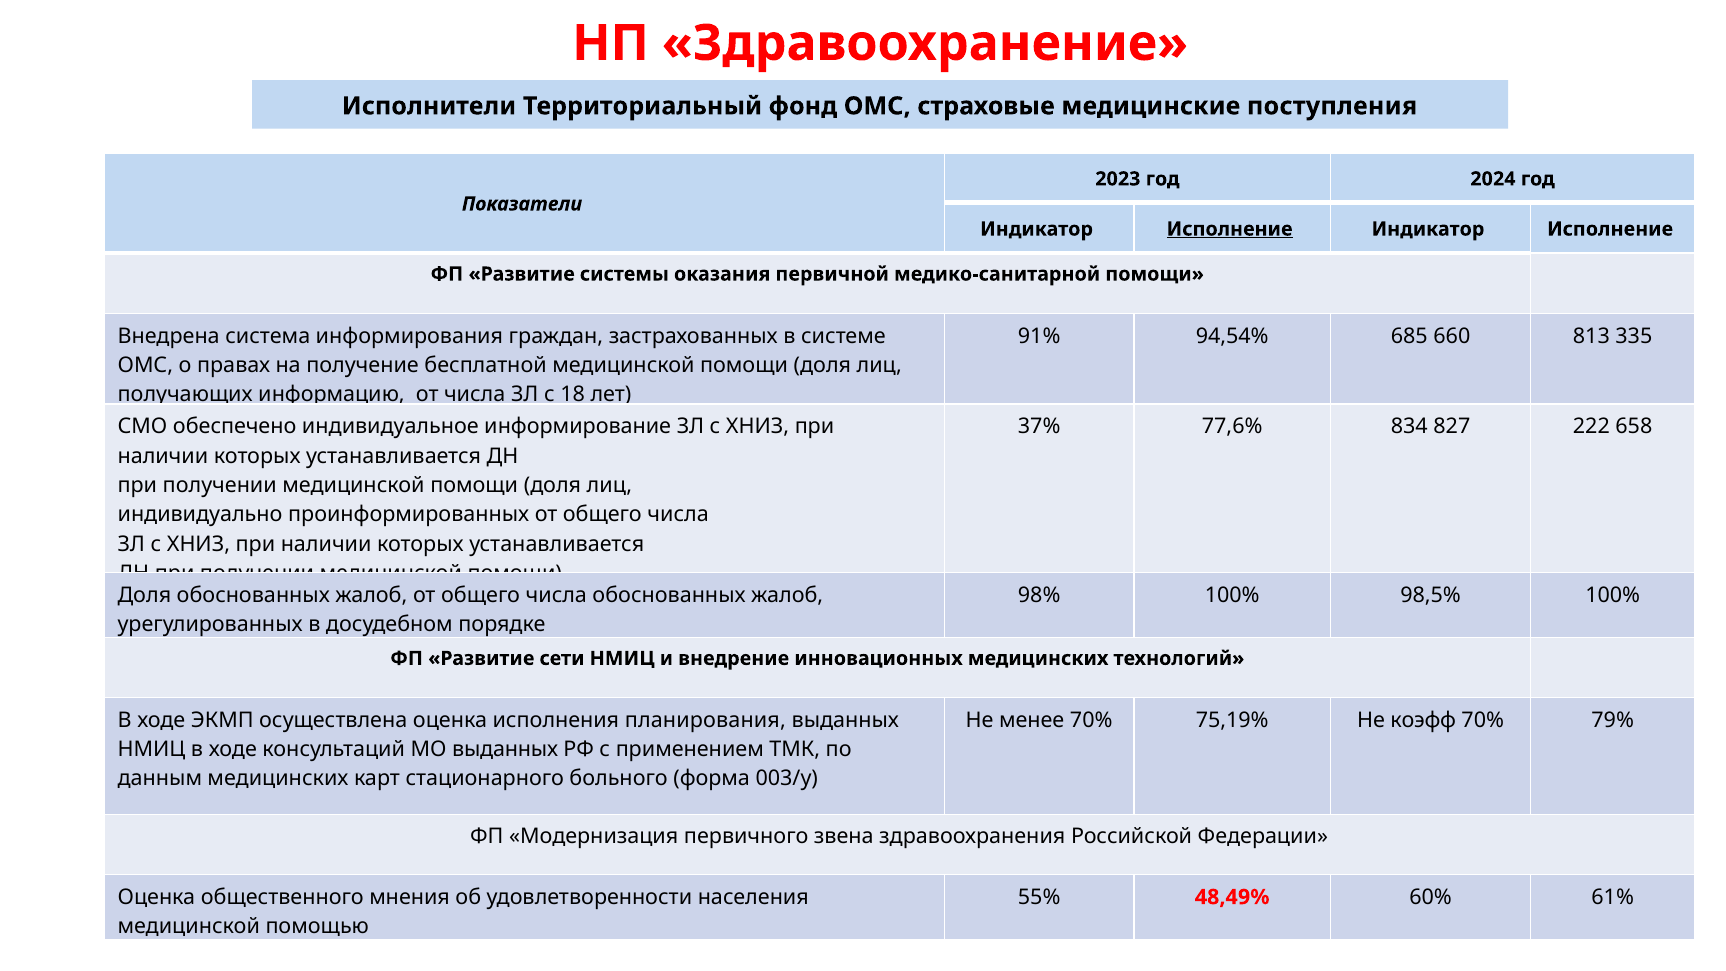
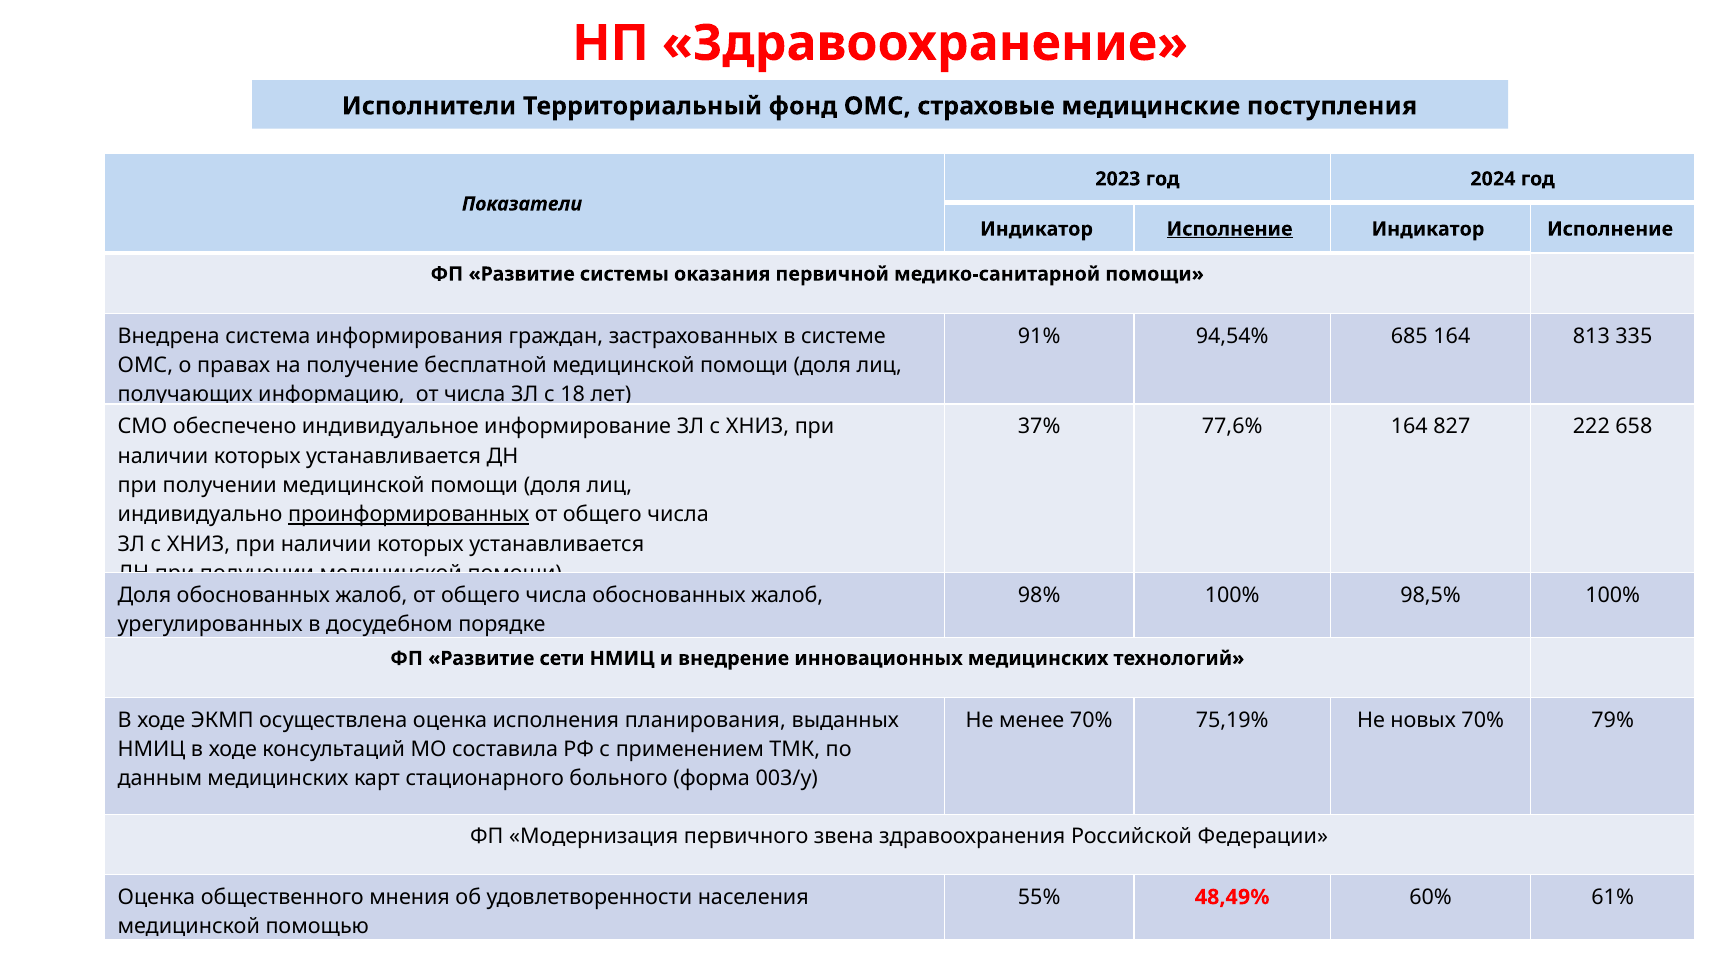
685 660: 660 -> 164
77,6% 834: 834 -> 164
проинформированных underline: none -> present
коэфф: коэфф -> новых
МО выданных: выданных -> составила
